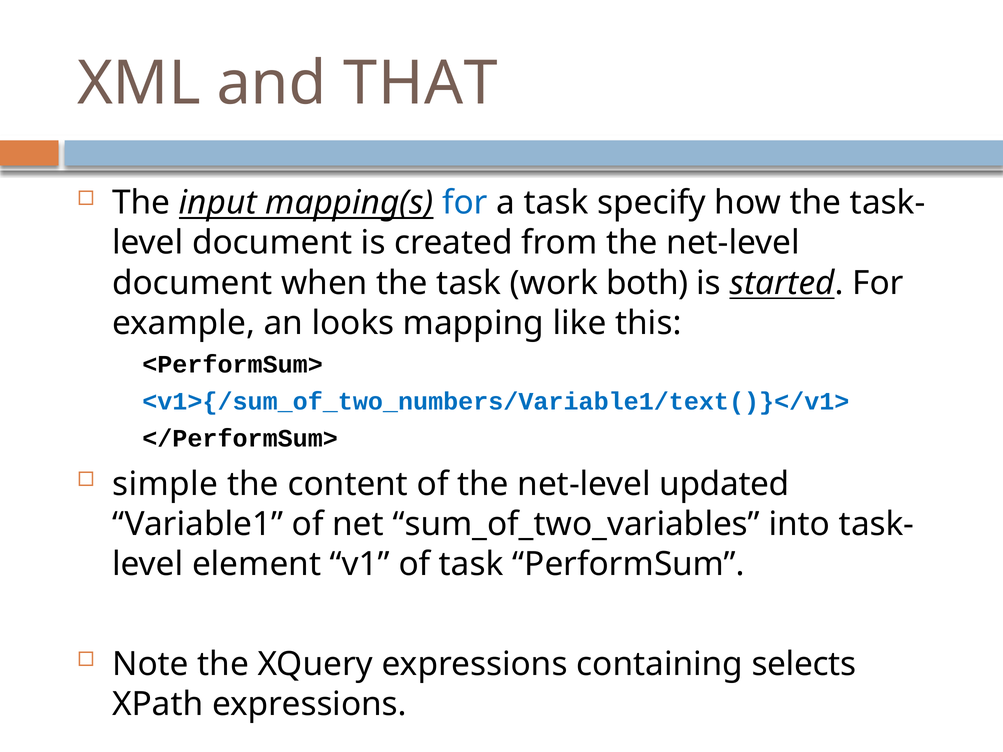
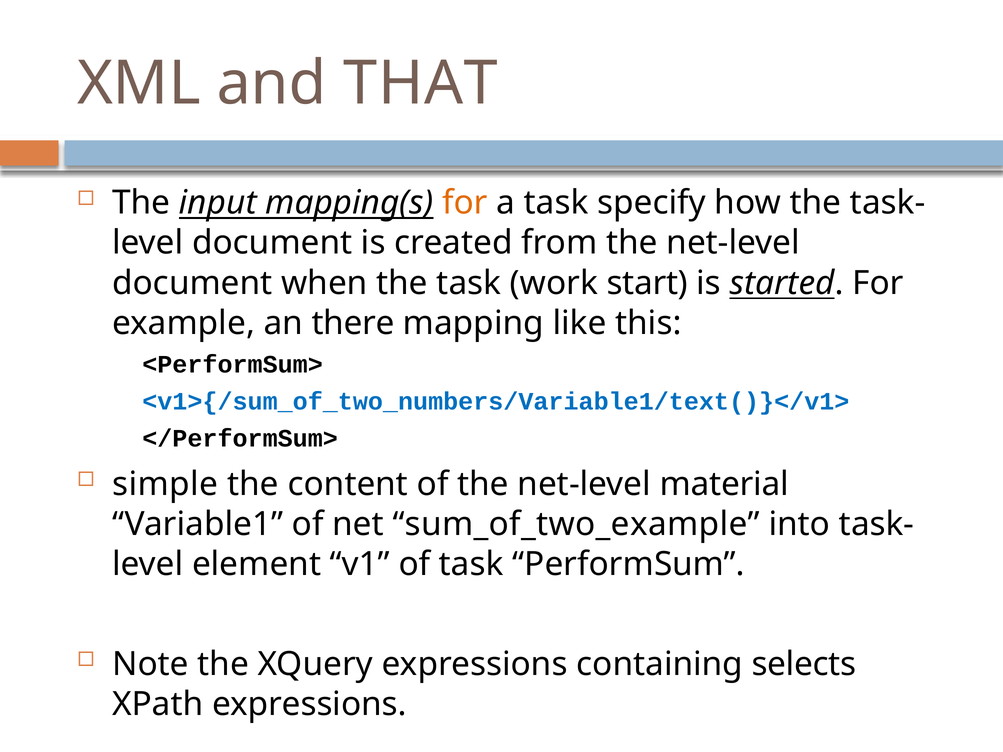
for at (465, 203) colour: blue -> orange
both: both -> start
looks: looks -> there
updated: updated -> material
sum_of_two_variables: sum_of_two_variables -> sum_of_two_example
